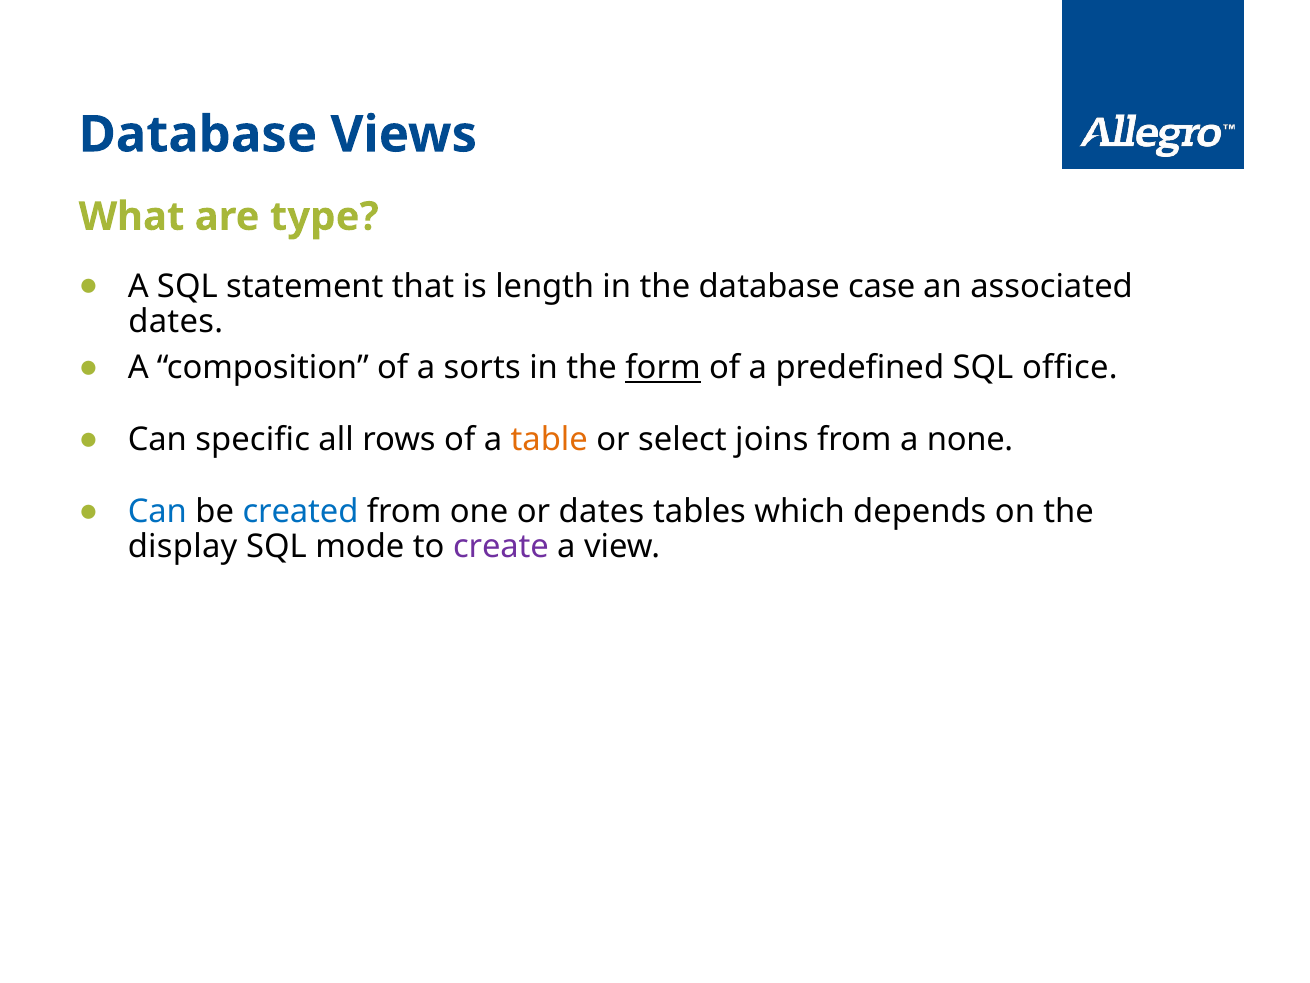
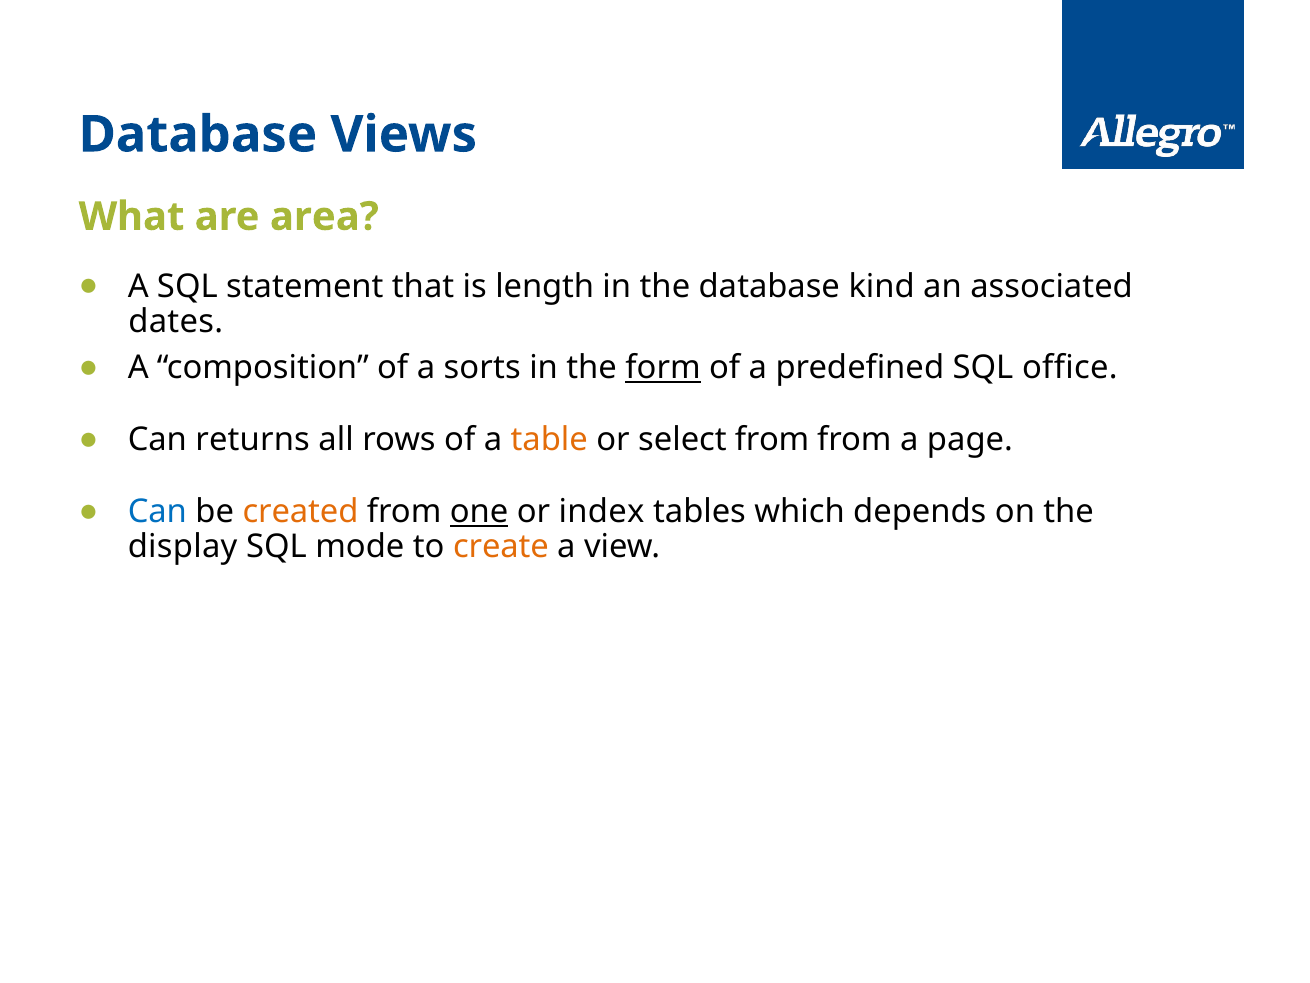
type: type -> area
case: case -> kind
specific: specific -> returns
select joins: joins -> from
none: none -> page
created colour: blue -> orange
one underline: none -> present
or dates: dates -> index
create colour: purple -> orange
